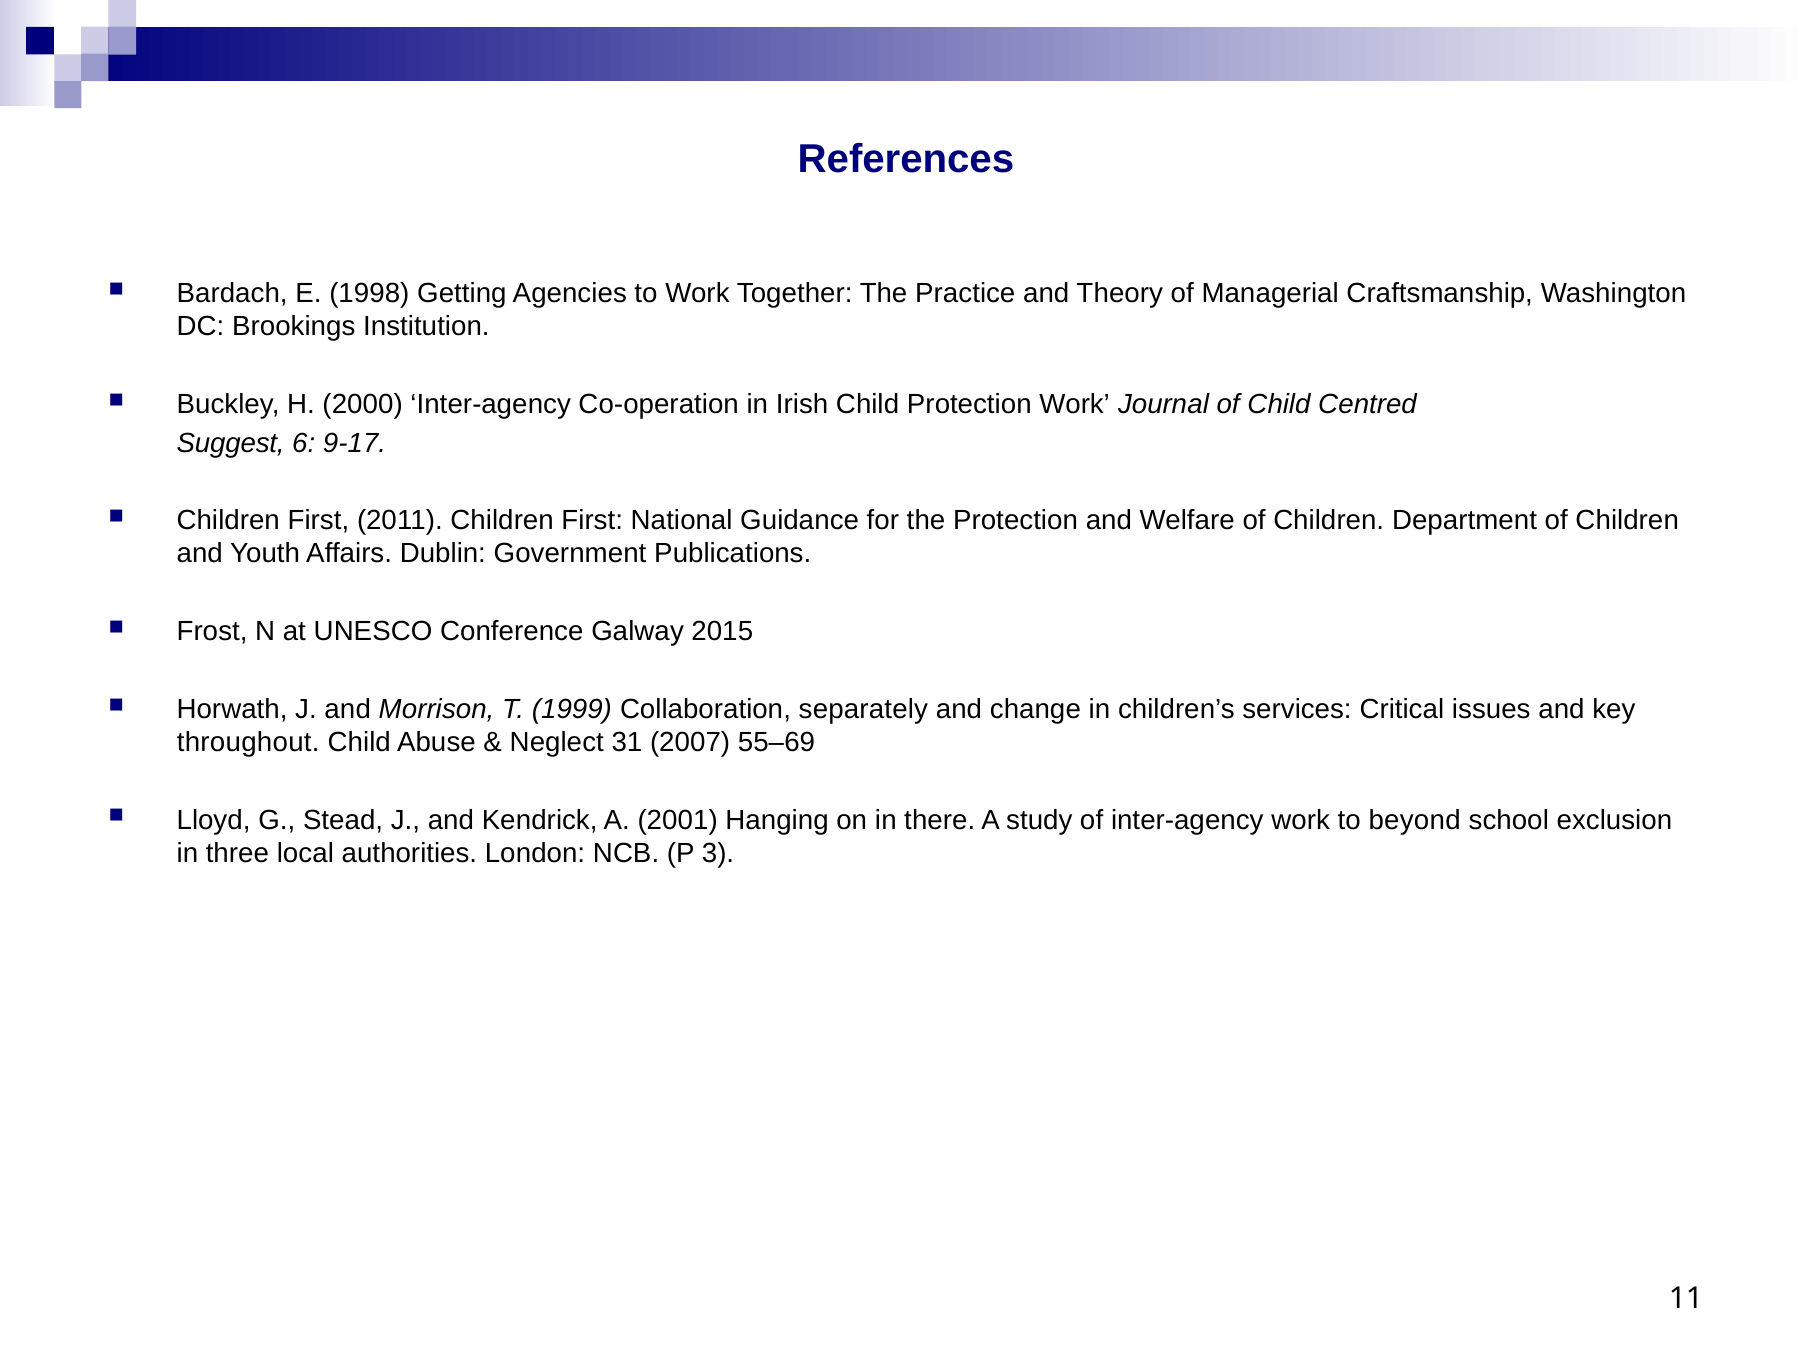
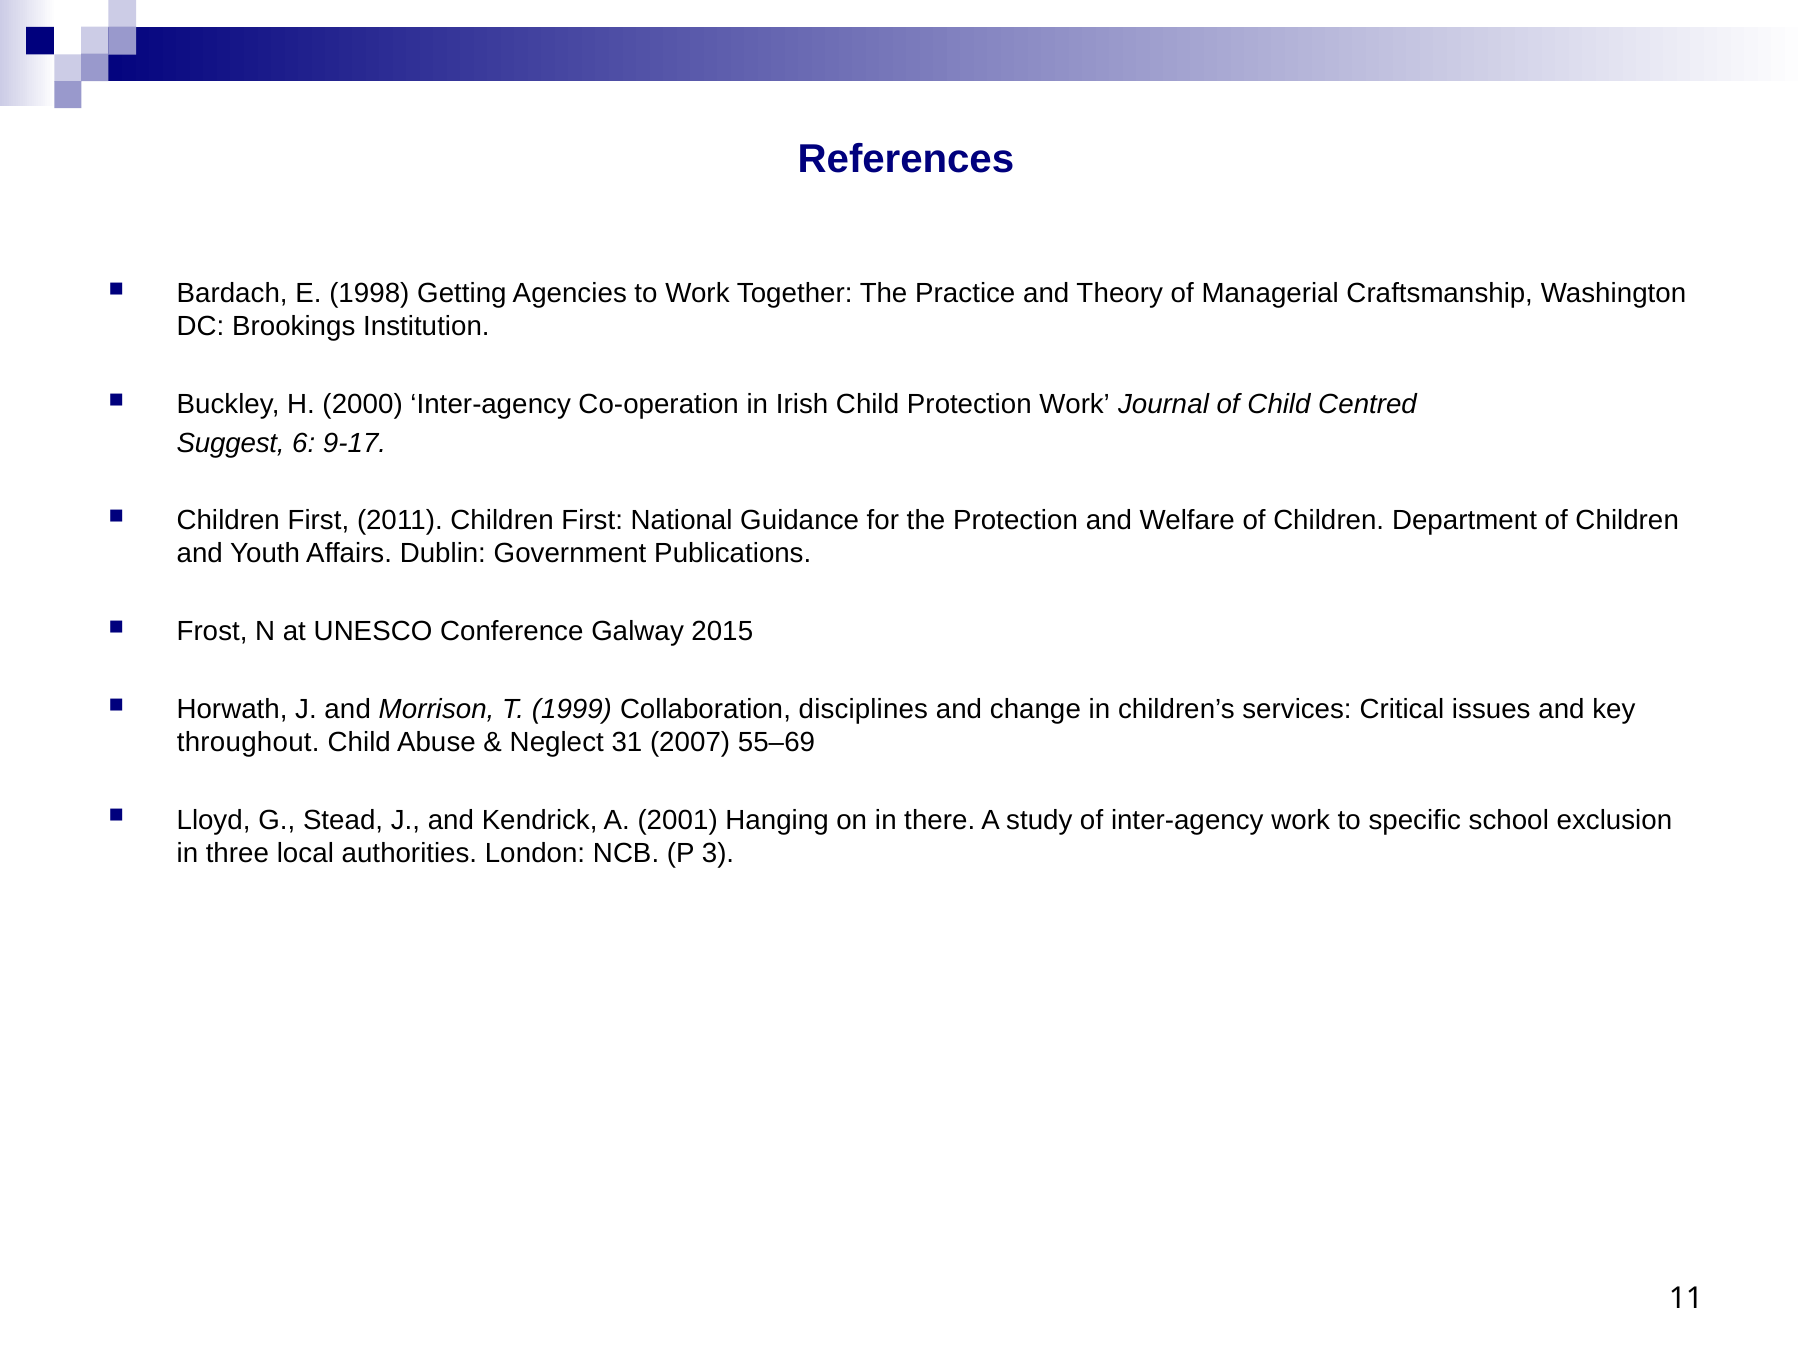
separately: separately -> disciplines
beyond: beyond -> specific
